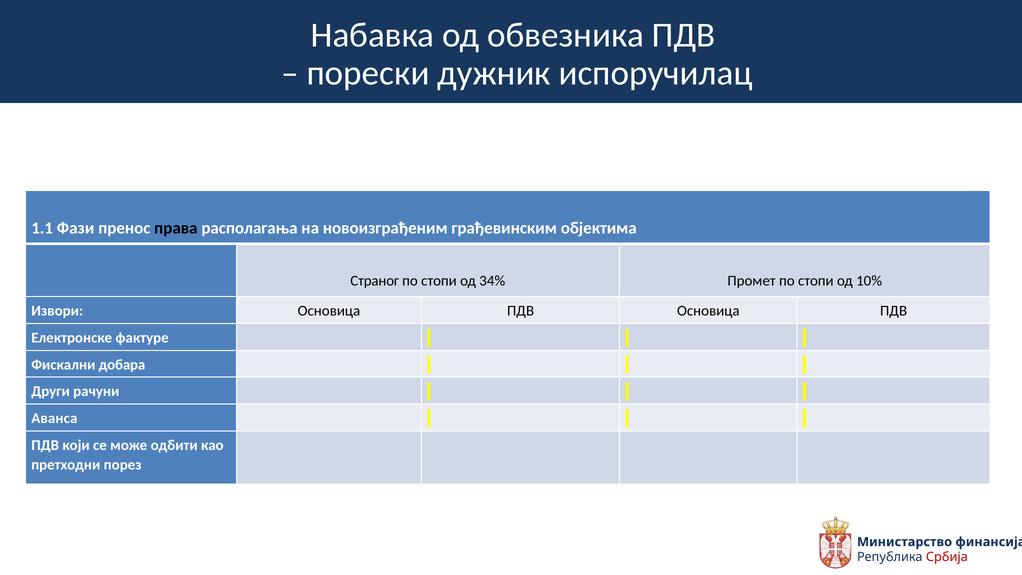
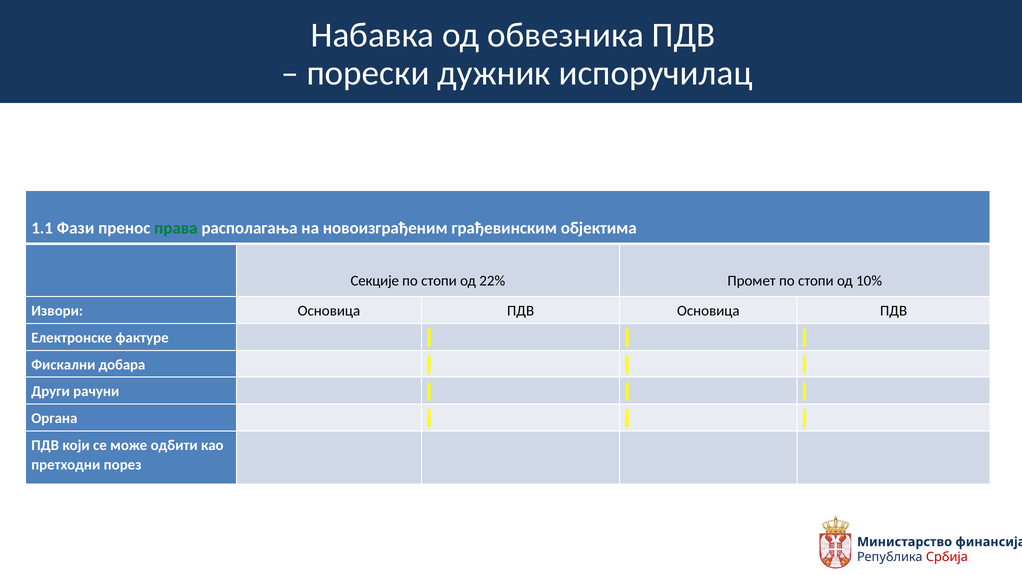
права colour: black -> green
Страног: Страног -> Секције
34%: 34% -> 22%
Аванса: Аванса -> Органа
